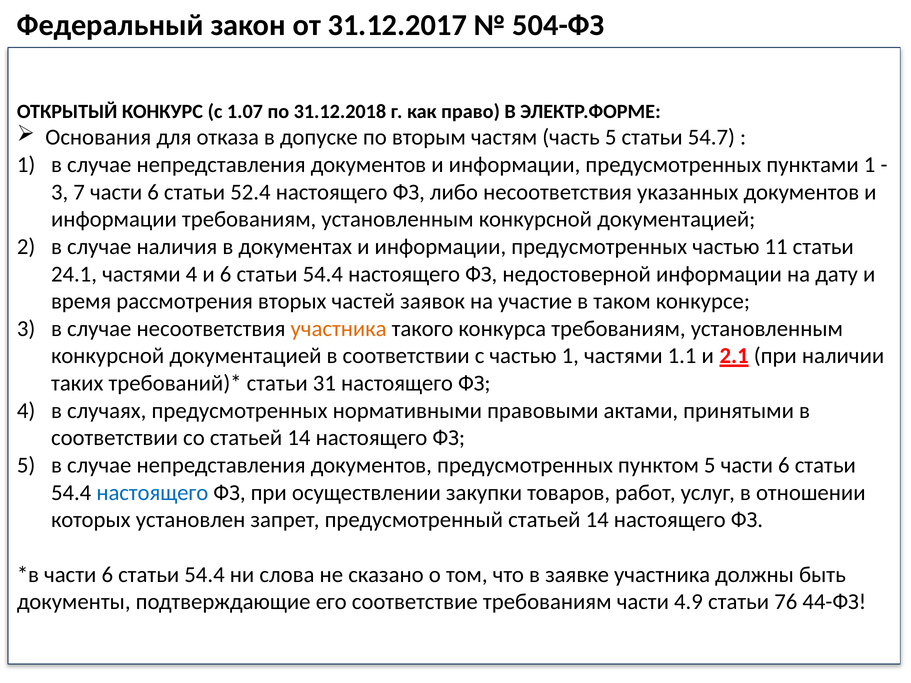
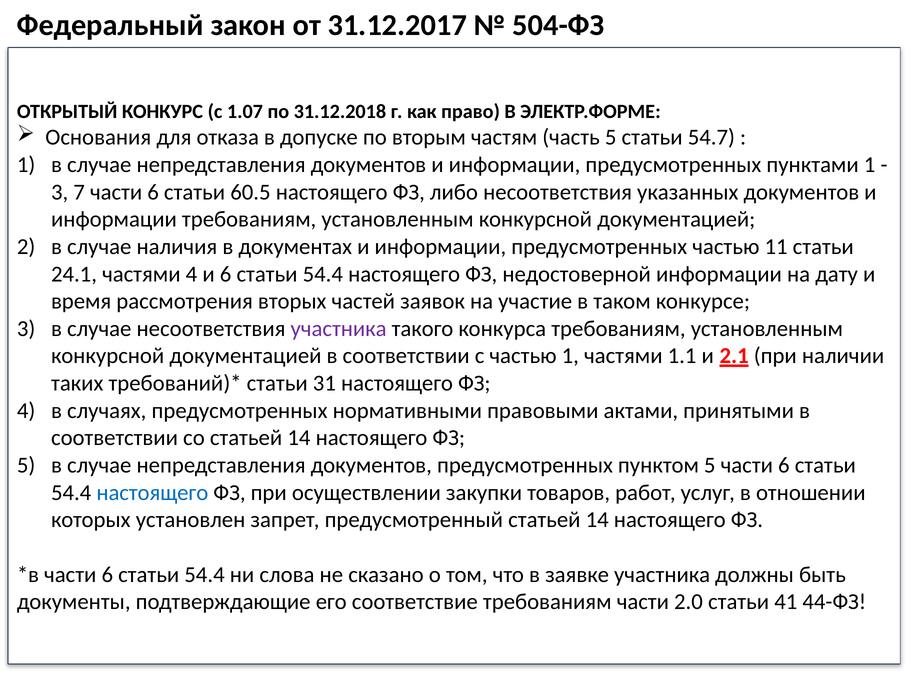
52.4: 52.4 -> 60.5
участника at (339, 329) colour: orange -> purple
4.9: 4.9 -> 2.0
76: 76 -> 41
